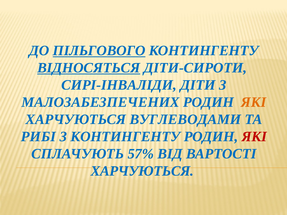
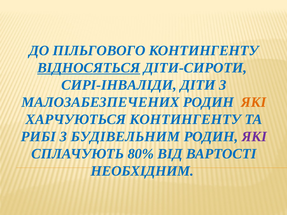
ПІЛЬГОВОГО underline: present -> none
ХАРЧУЮТЬСЯ ВУГЛЕВОДАМИ: ВУГЛЕВОДАМИ -> КОНТИНГЕНТУ
З КОНТИНГЕНТУ: КОНТИНГЕНТУ -> БУДІВЕЛЬНИМ
ЯКІ at (254, 137) colour: red -> purple
57%: 57% -> 80%
ХАРЧУЮТЬСЯ at (142, 171): ХАРЧУЮТЬСЯ -> НЕОБХІДНИМ
